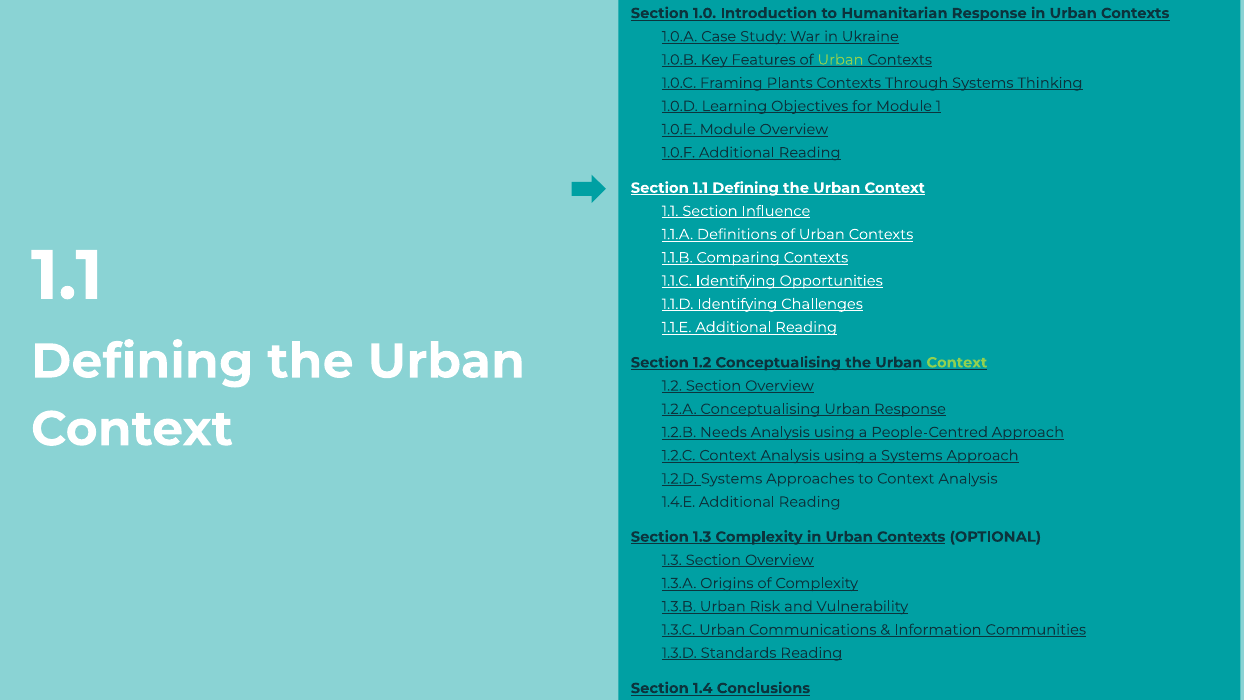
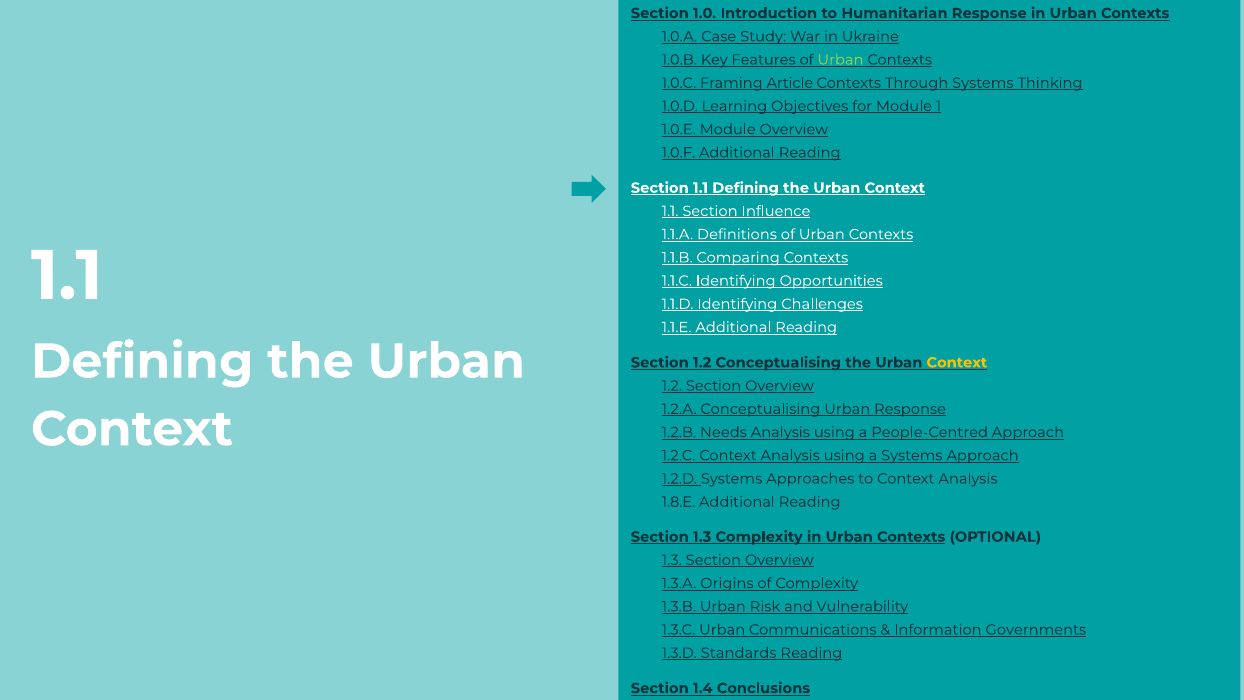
Plants: Plants -> Article
Context at (957, 362) colour: light green -> yellow
1.4.E: 1.4.E -> 1.8.E
Communities: Communities -> Governments
